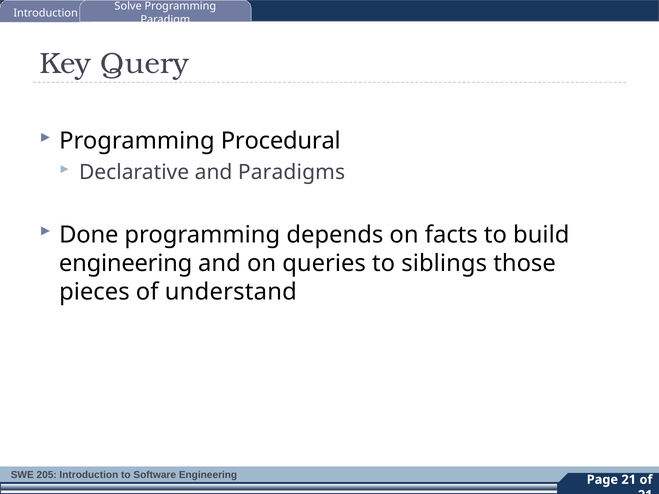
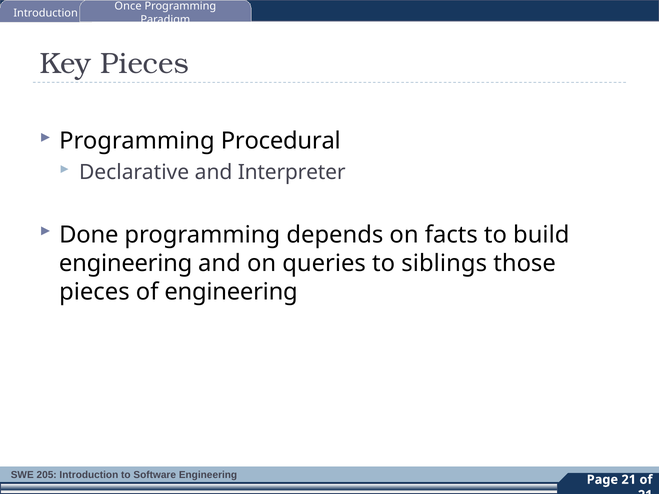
Solve: Solve -> Once
Key Query: Query -> Pieces
Paradigms: Paradigms -> Interpreter
of understand: understand -> engineering
